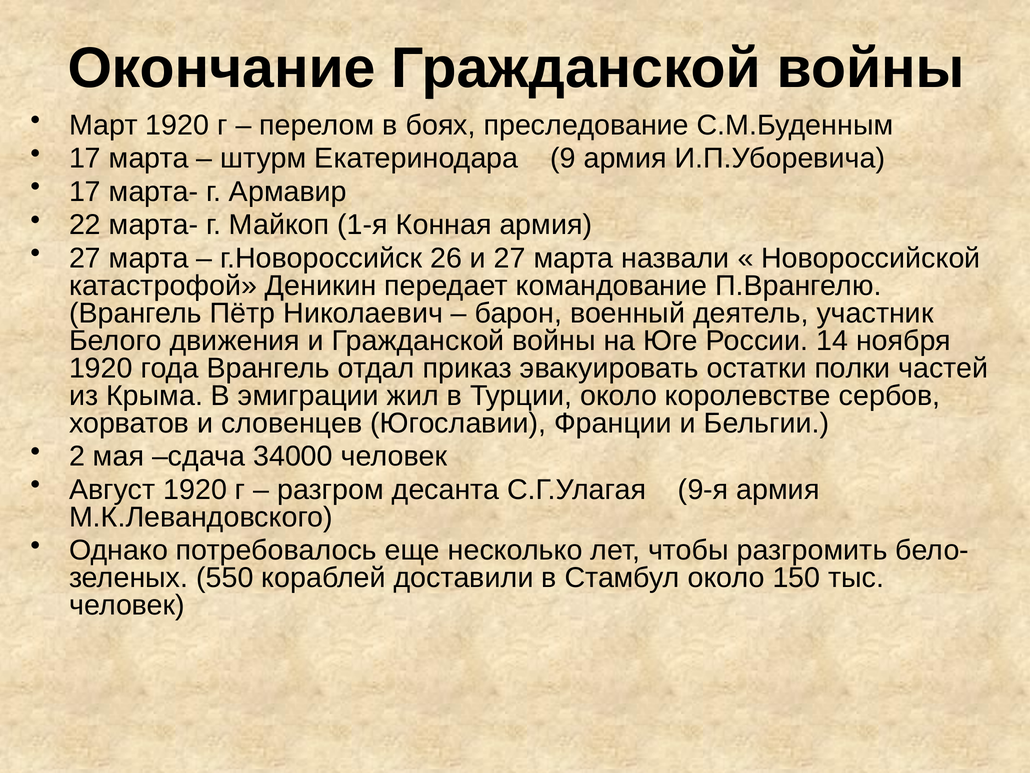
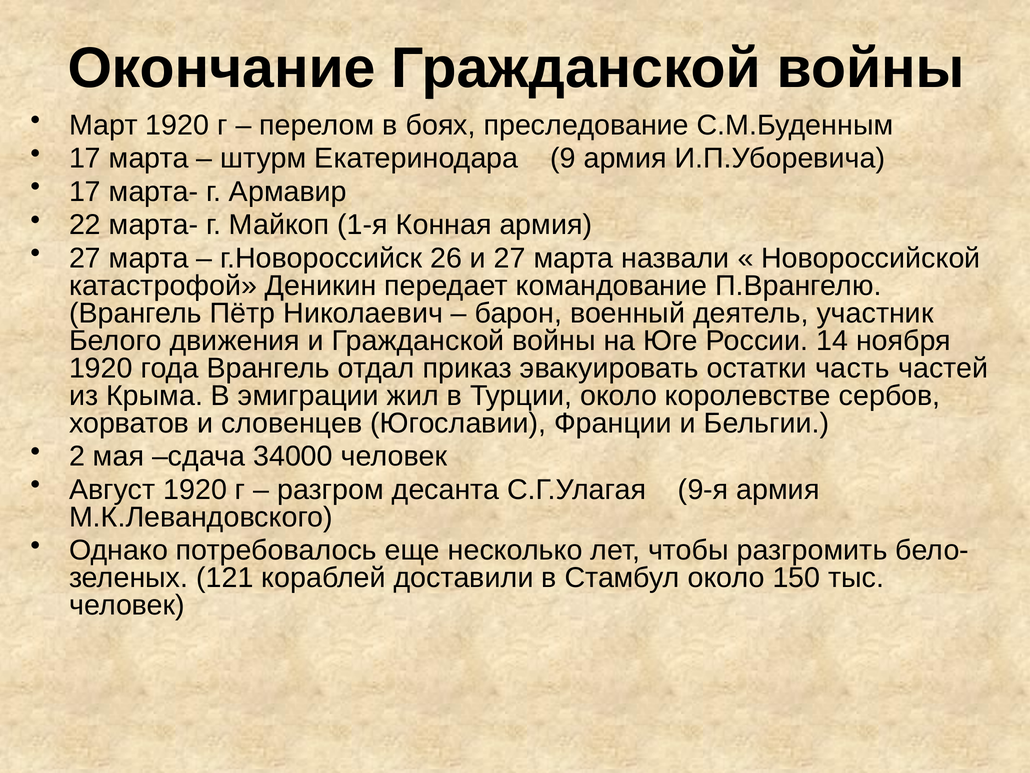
полки: полки -> часть
550: 550 -> 121
